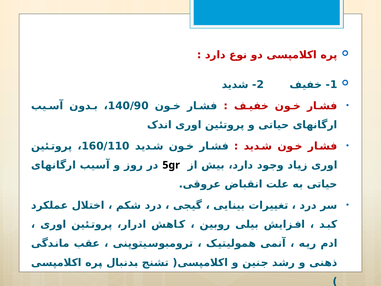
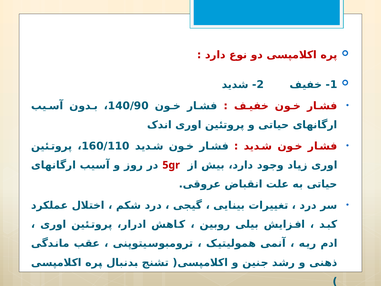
5gr colour: black -> red
